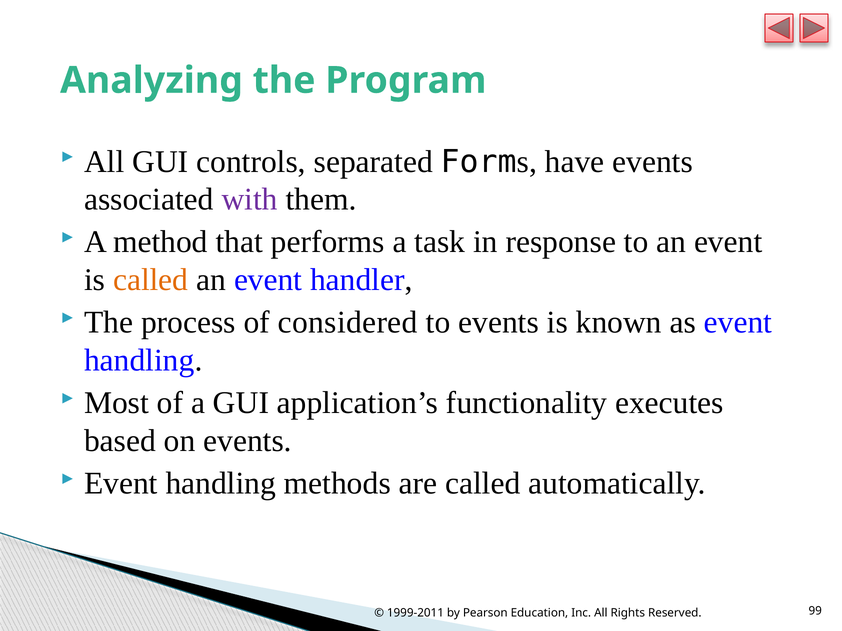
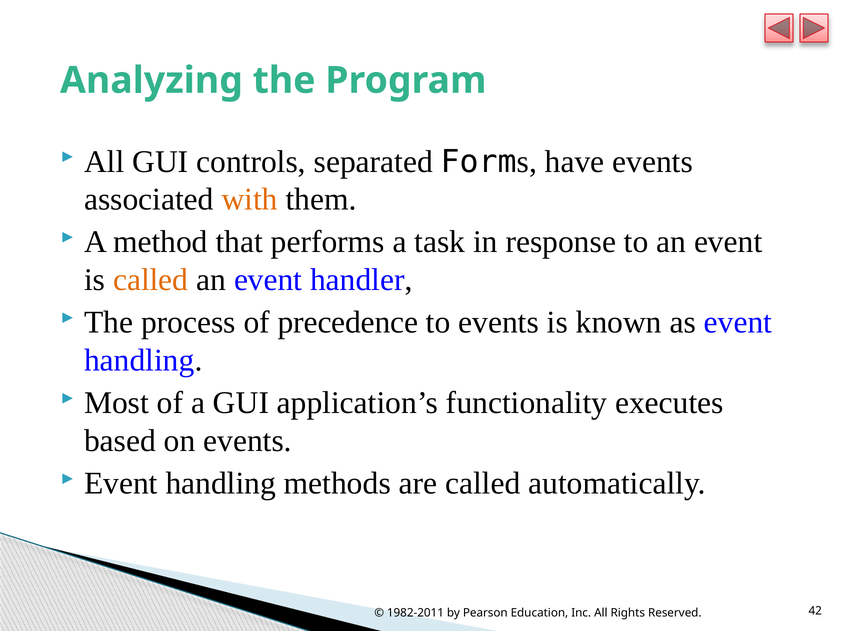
with colour: purple -> orange
considered: considered -> precedence
1999-2011: 1999-2011 -> 1982-2011
99: 99 -> 42
